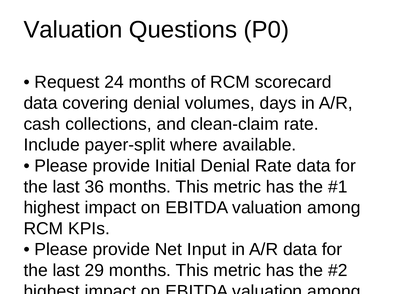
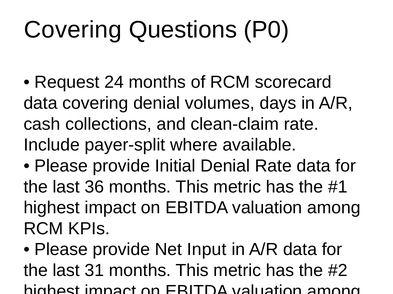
Valuation at (73, 30): Valuation -> Covering
29: 29 -> 31
